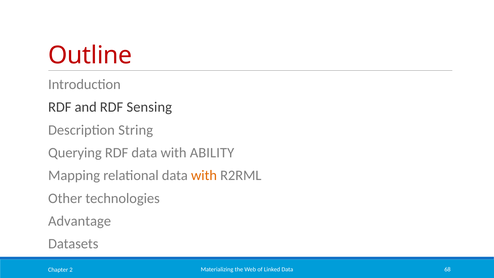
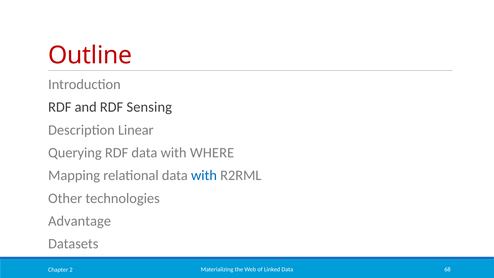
String: String -> Linear
ABILITY: ABILITY -> WHERE
with at (204, 175) colour: orange -> blue
